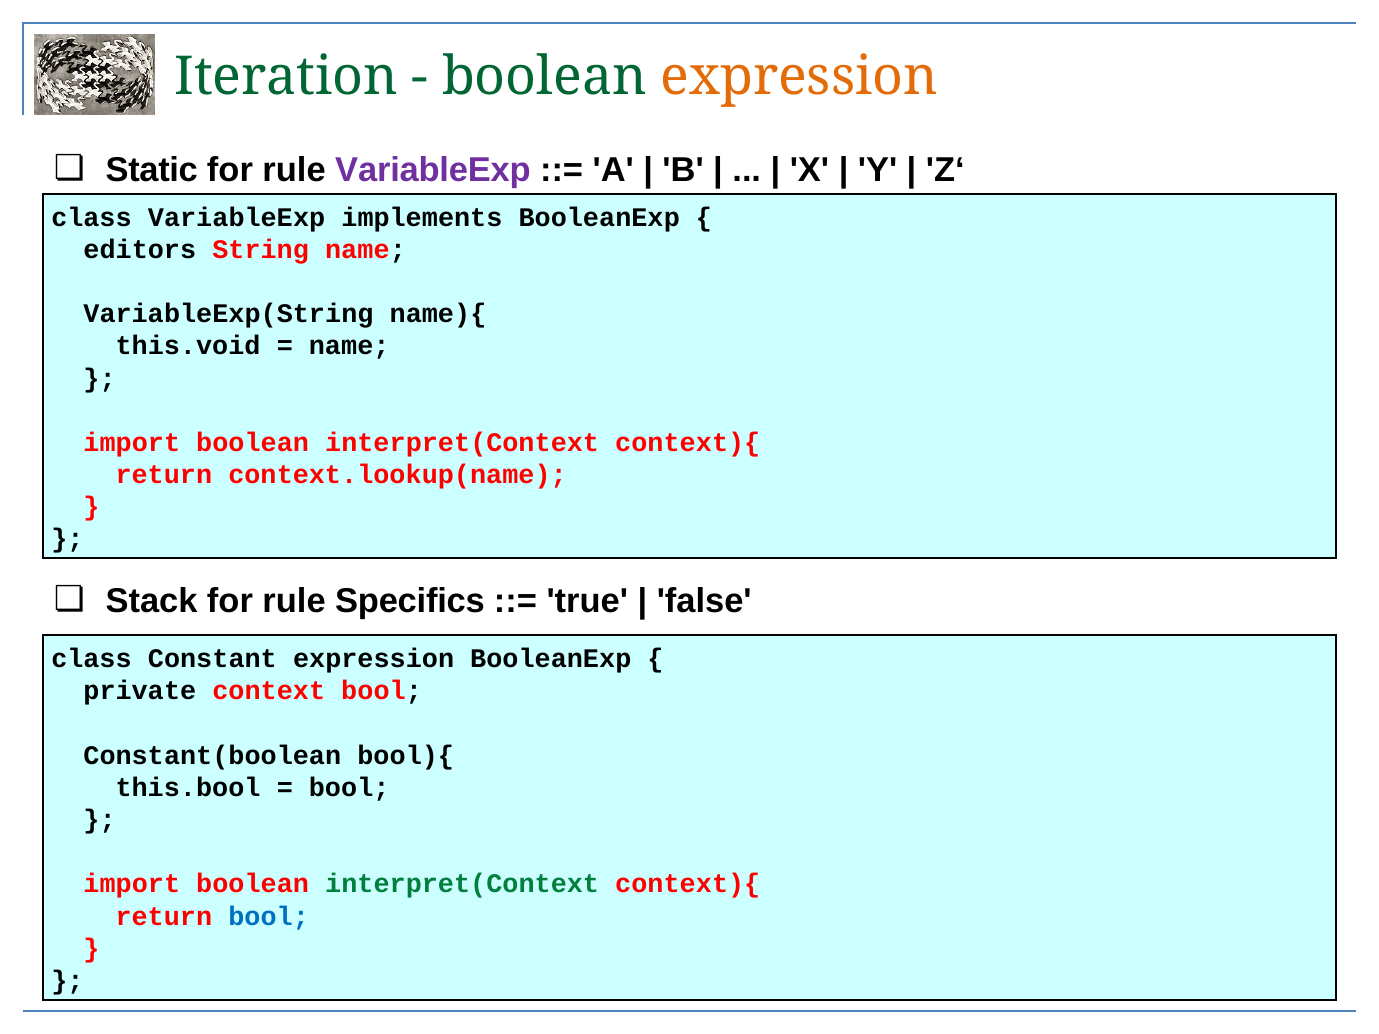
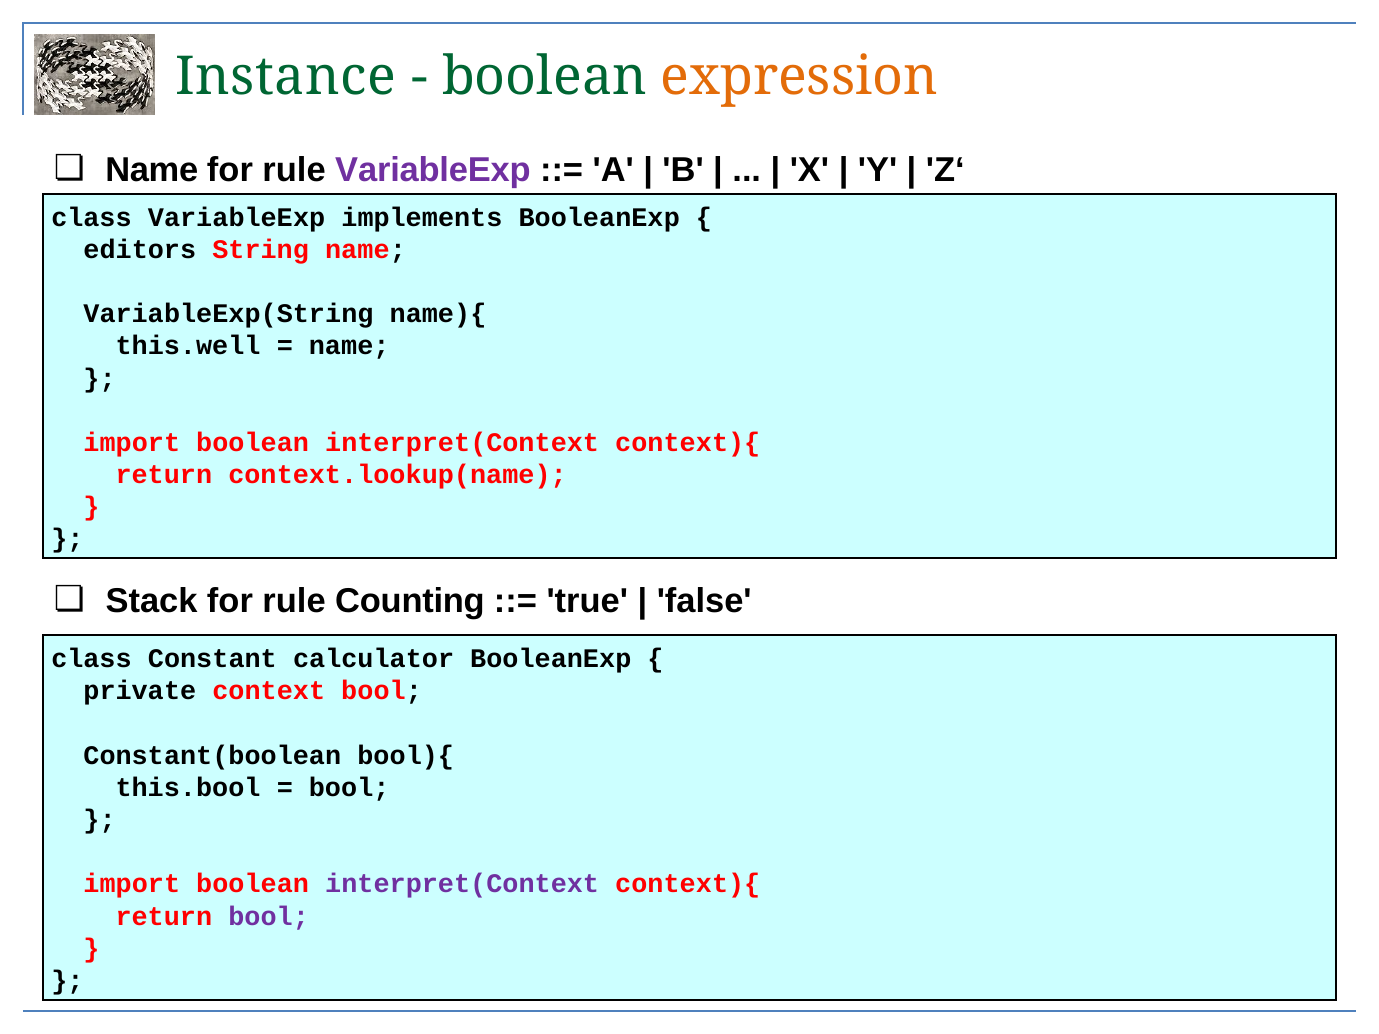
Iteration: Iteration -> Instance
Static at (152, 170): Static -> Name
this.void: this.void -> this.well
Specifics: Specifics -> Counting
Constant expression: expression -> calculator
interpret(Context at (462, 884) colour: green -> purple
bool at (269, 917) colour: blue -> purple
